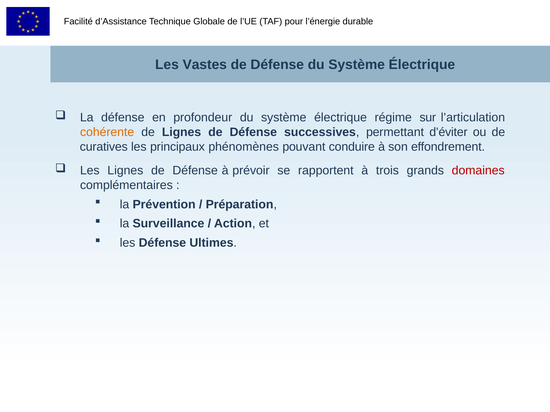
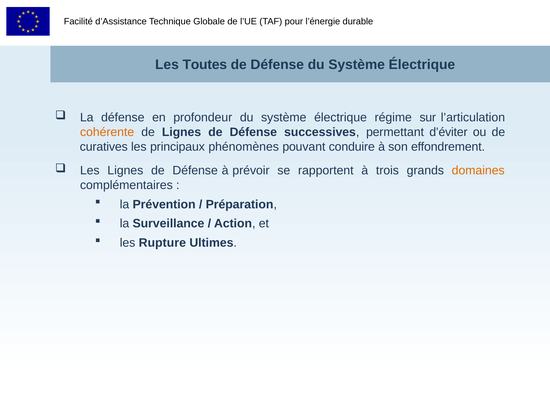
Vastes: Vastes -> Toutes
domaines colour: red -> orange
les Défense: Défense -> Rupture
